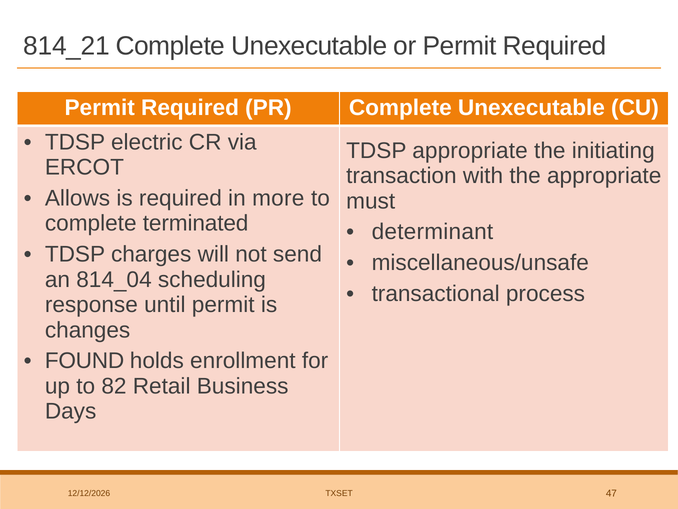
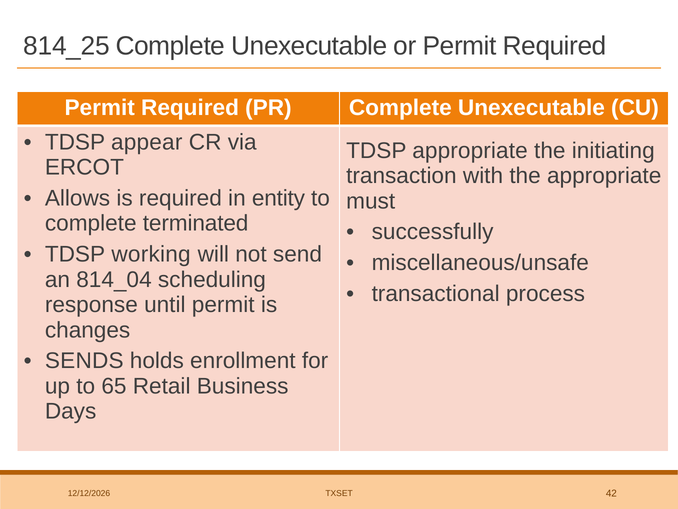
814_21: 814_21 -> 814_25
electric: electric -> appear
more: more -> entity
determinant: determinant -> successfully
charges: charges -> working
FOUND: FOUND -> SENDS
82: 82 -> 65
47: 47 -> 42
